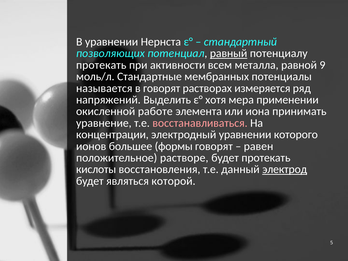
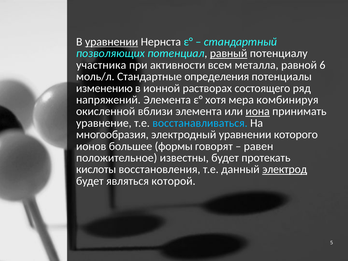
уравнении at (112, 42) underline: none -> present
протекать at (101, 65): протекать -> участника
9: 9 -> 6
мембранных: мембранных -> определения
называется: называется -> изменению
в говорят: говорят -> ионной
измеряется: измеряется -> состоящего
напряжений Выделить: Выделить -> Элемента
применении: применении -> комбинируя
работе: работе -> вблизи
иона underline: none -> present
восстанавливаться colour: pink -> light blue
концентрации: концентрации -> многообразия
растворе: растворе -> известны
